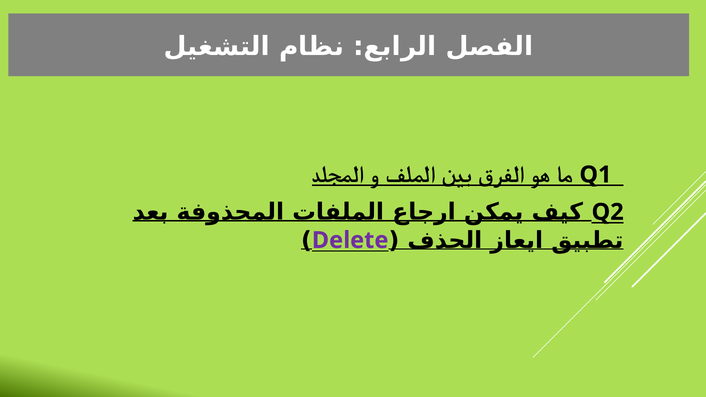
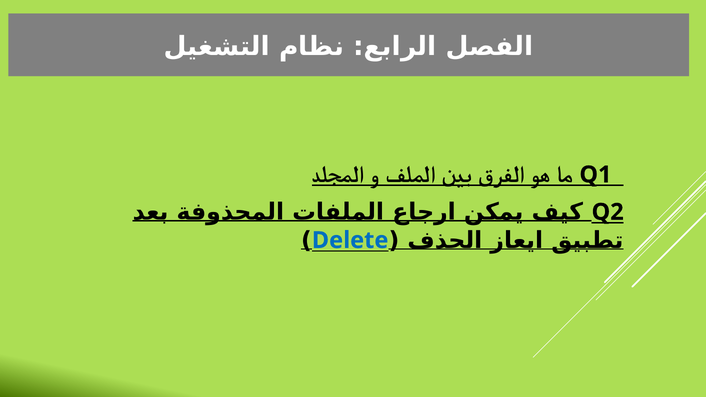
Delete colour: purple -> blue
